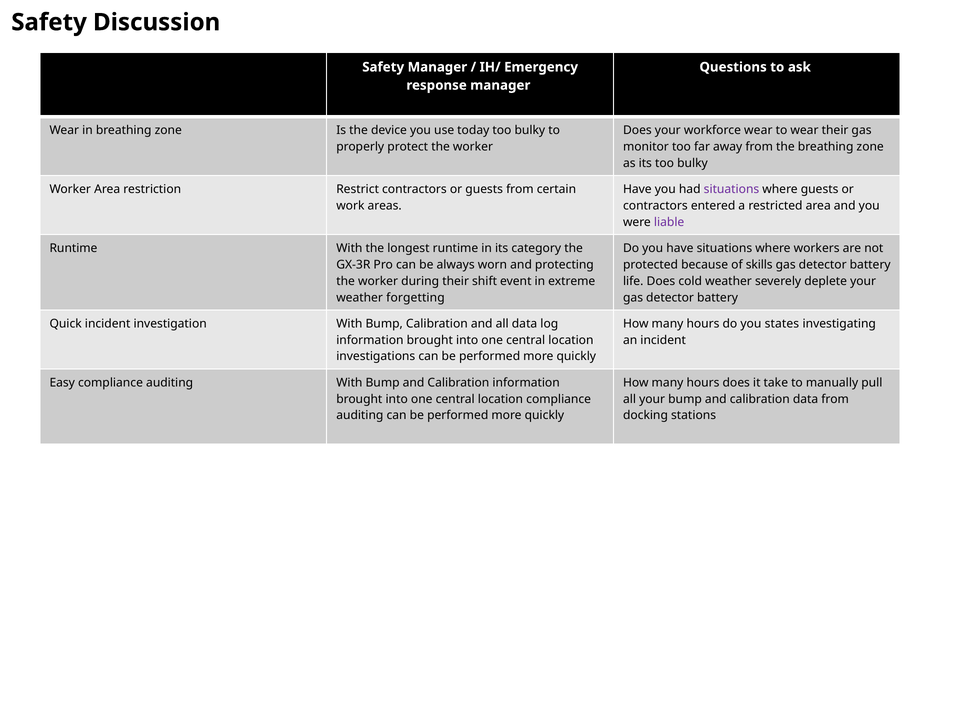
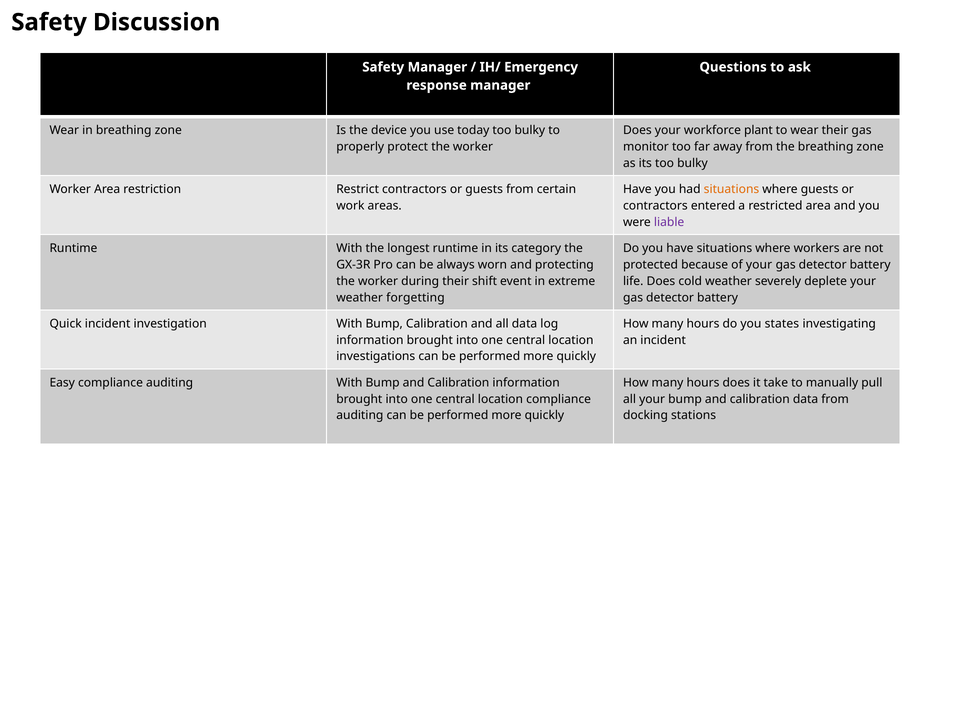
workforce wear: wear -> plant
situations at (732, 189) colour: purple -> orange
of skills: skills -> your
